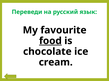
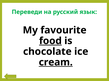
cream underline: none -> present
